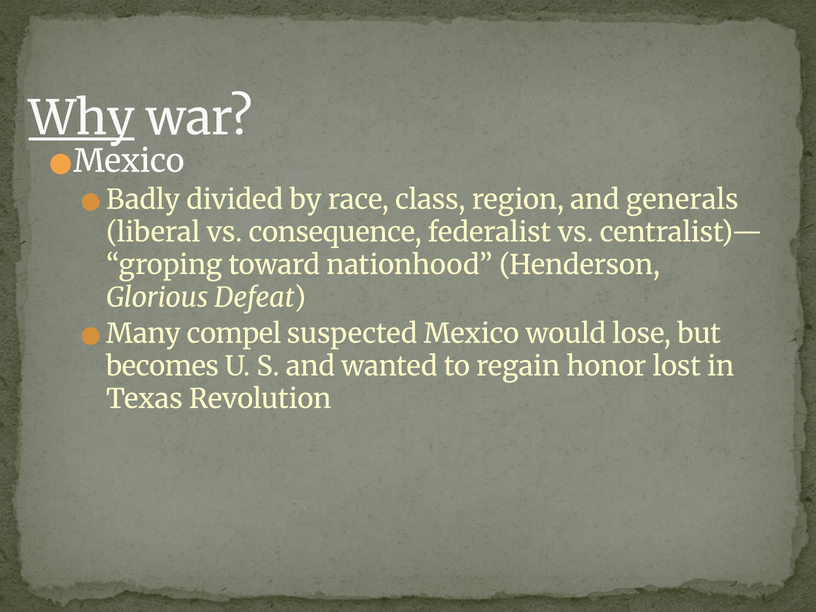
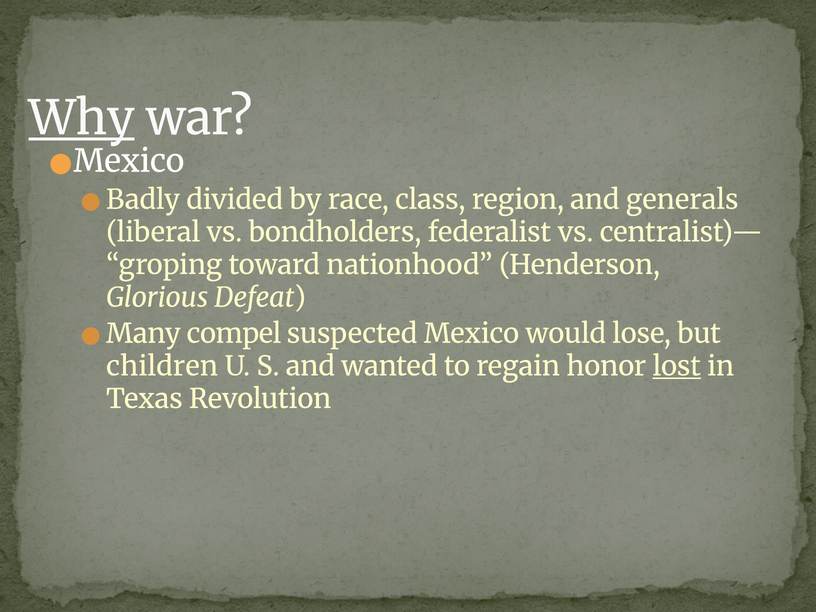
consequence: consequence -> bondholders
becomes: becomes -> children
lost underline: none -> present
